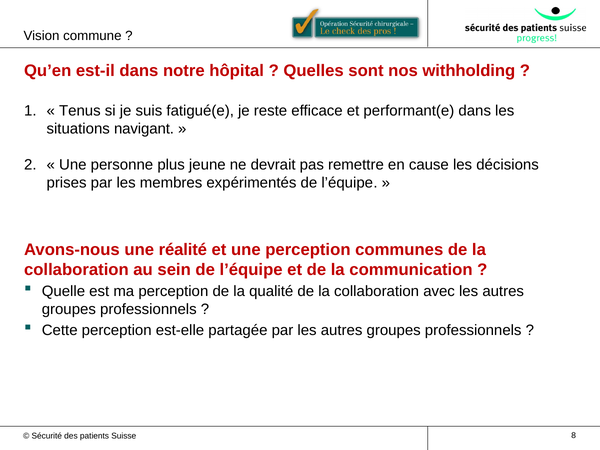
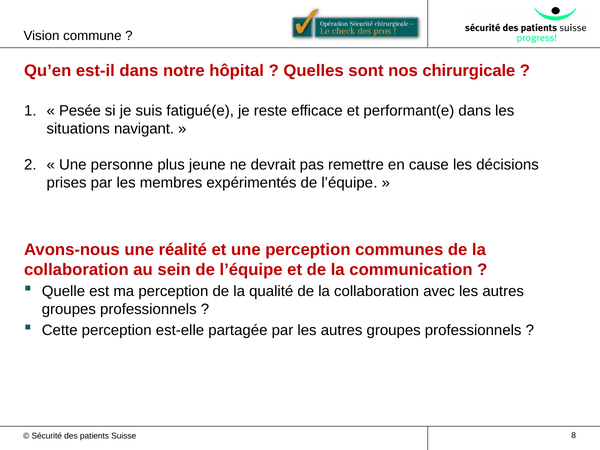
withholding: withholding -> chirurgicale
Tenus: Tenus -> Pesée
